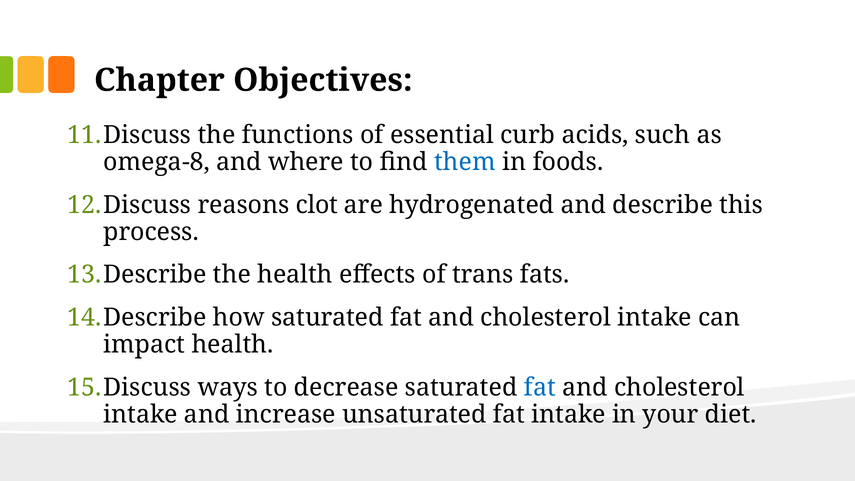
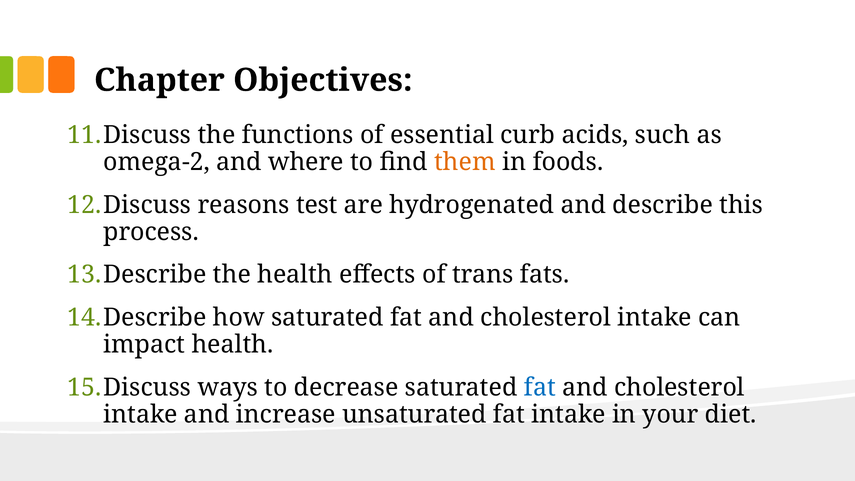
omega-8: omega-8 -> omega-2
them colour: blue -> orange
clot: clot -> test
